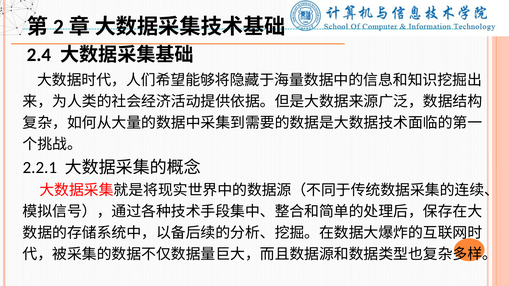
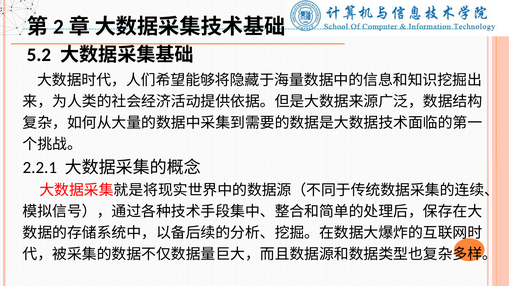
2.4: 2.4 -> 5.2
